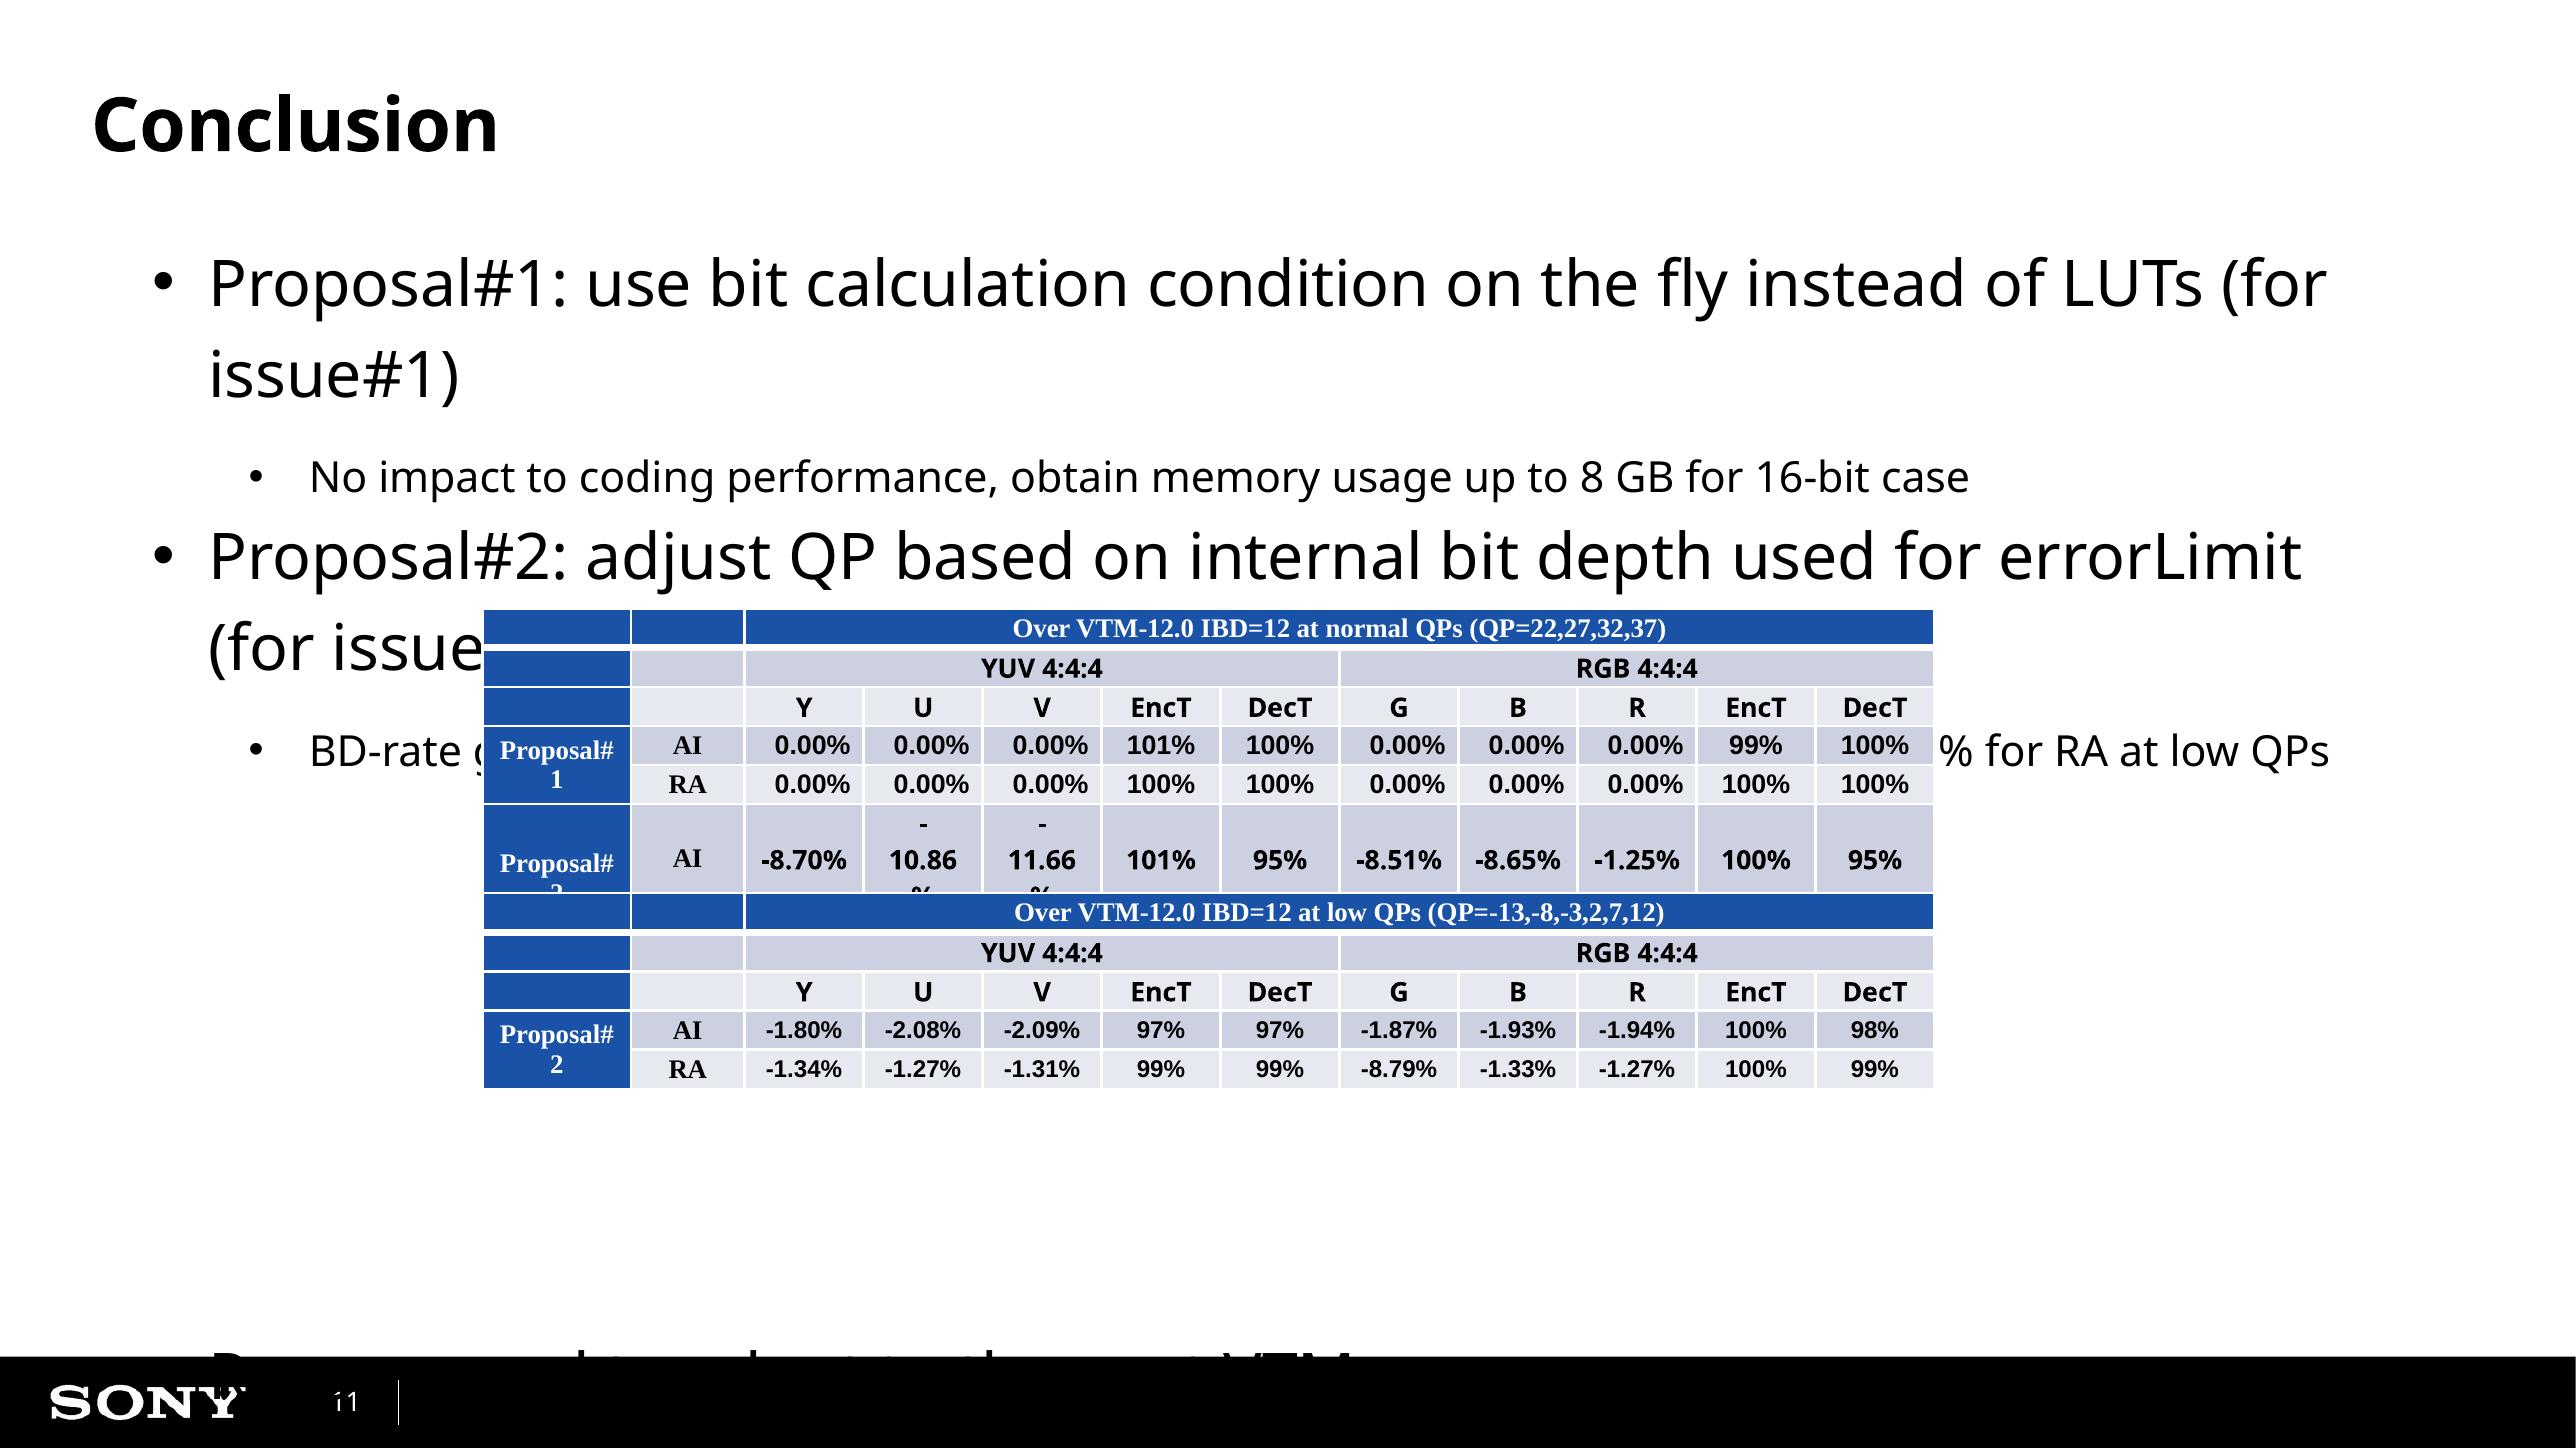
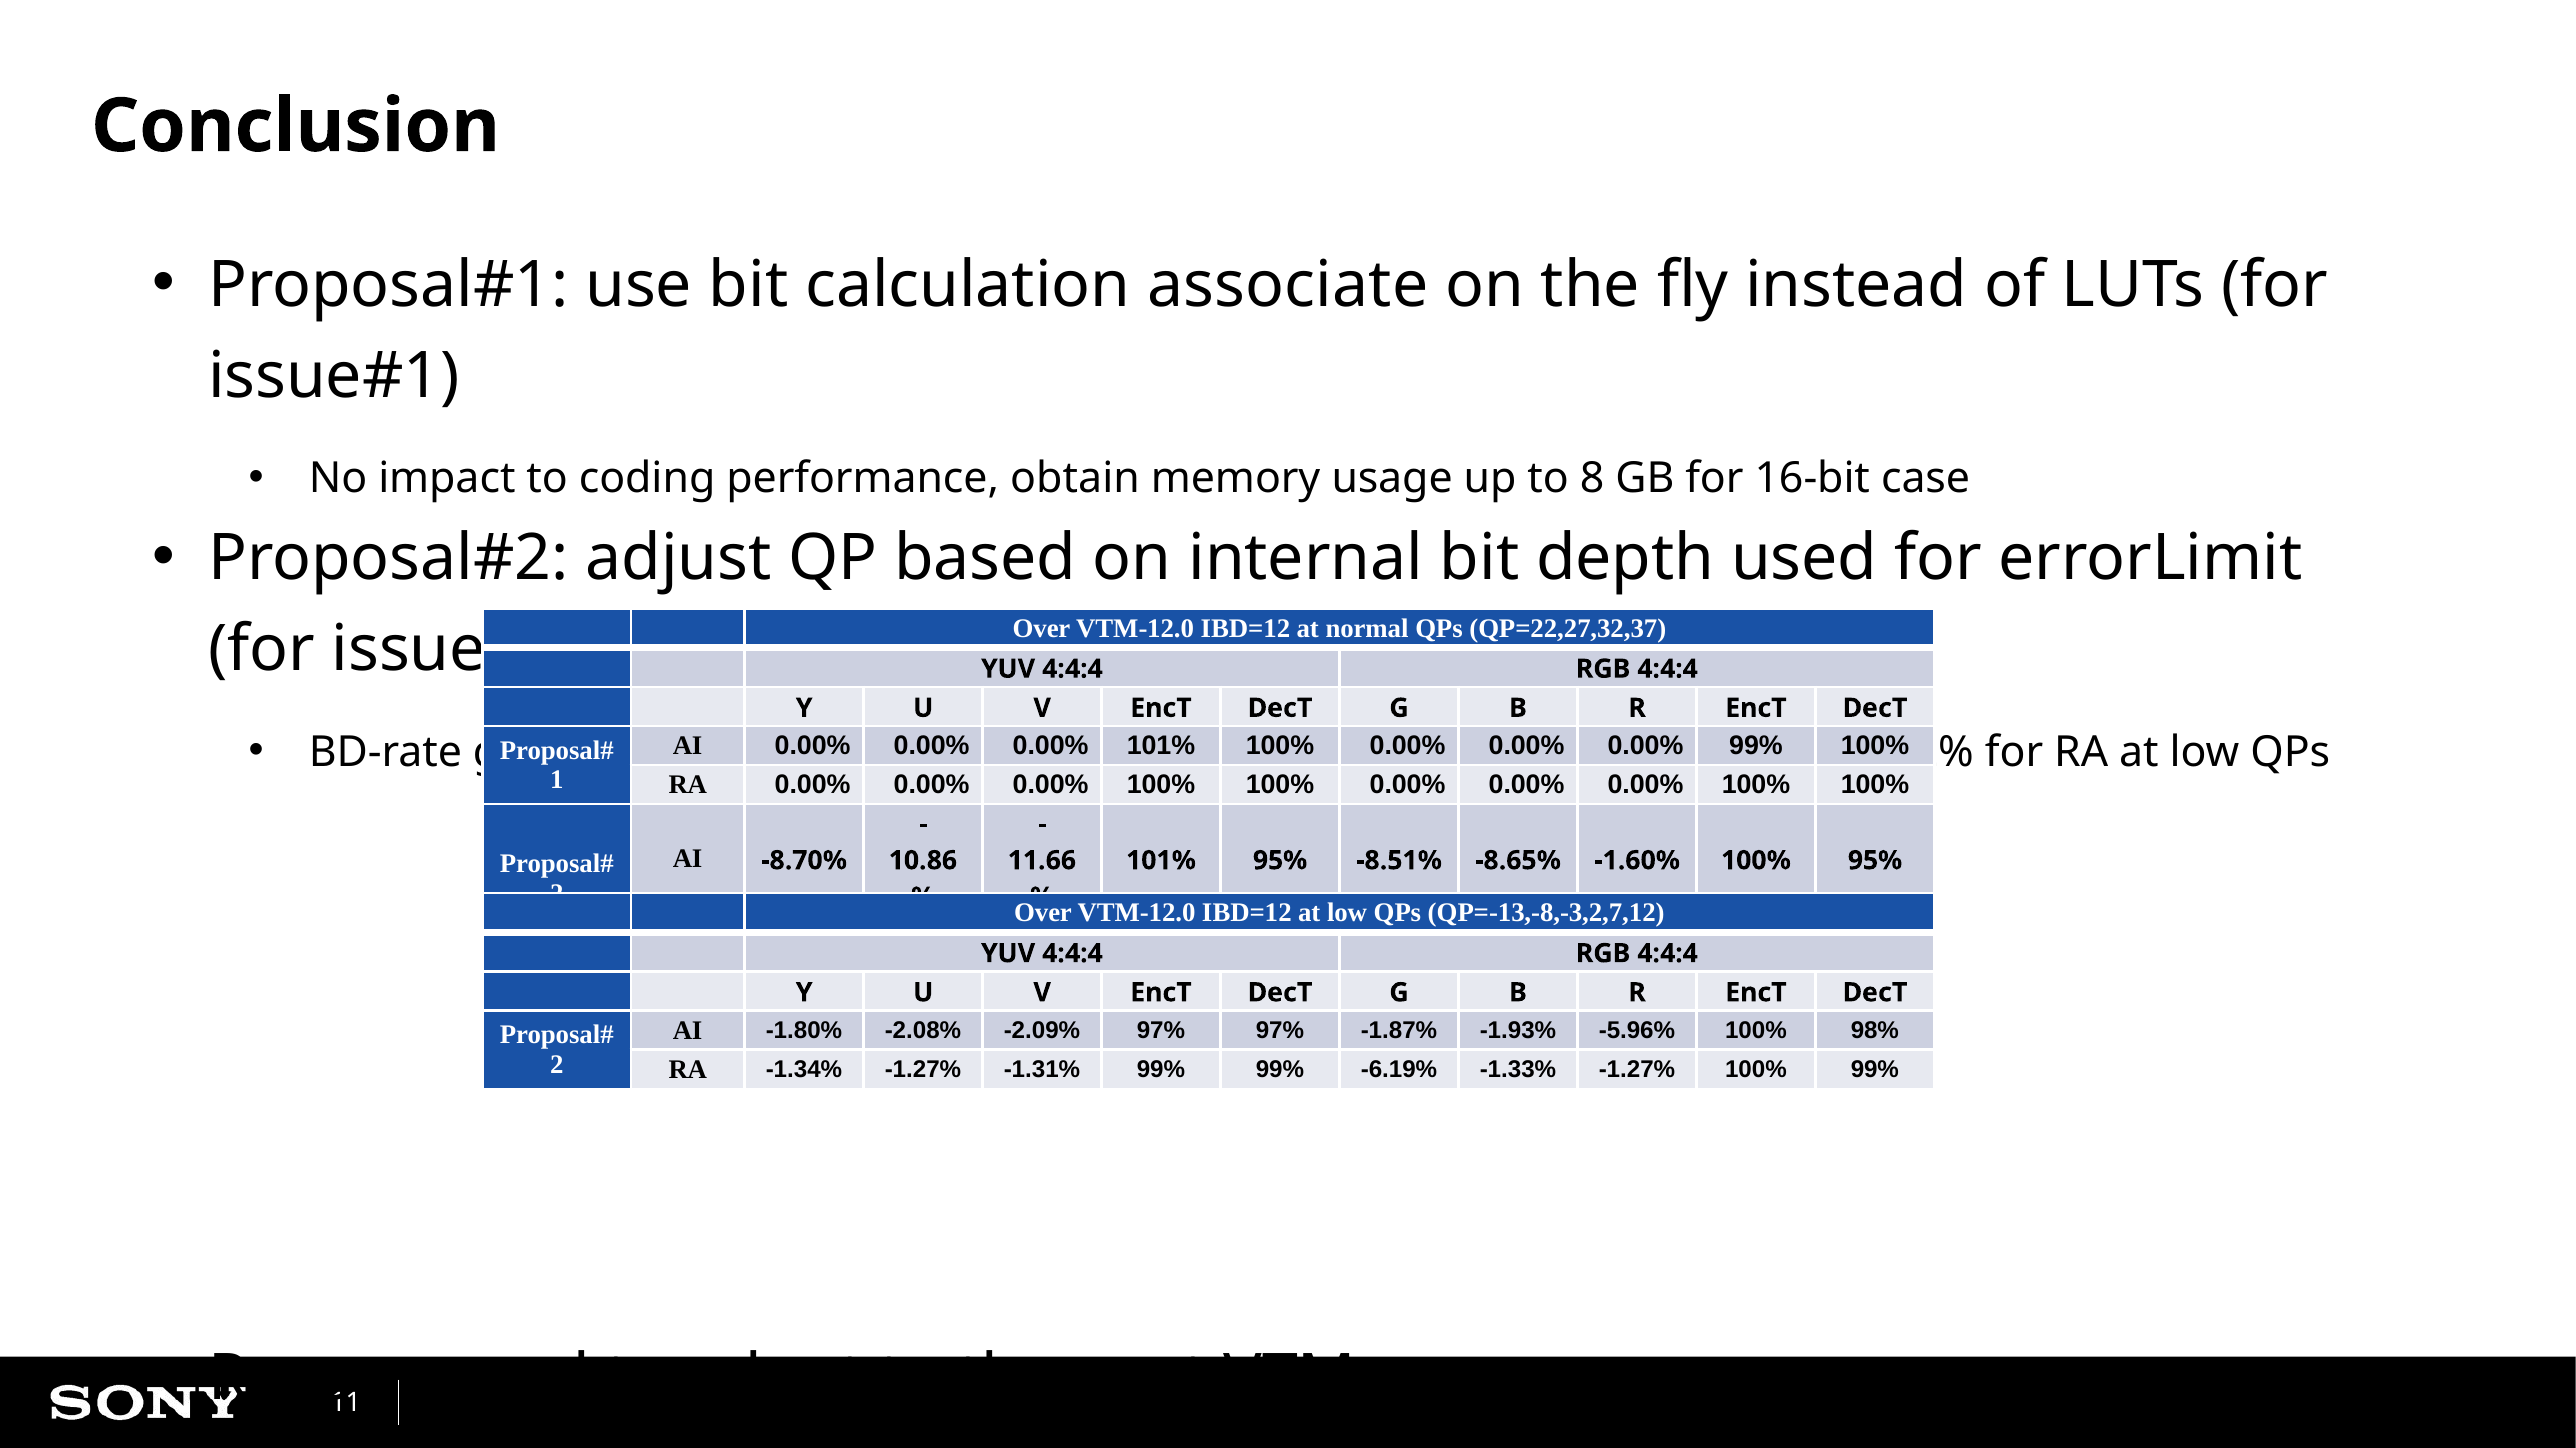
condition: condition -> associate
-1.25%: -1.25% -> -1.60%
-1.94%: -1.94% -> -5.96%
-8.79%: -8.79% -> -6.19%
